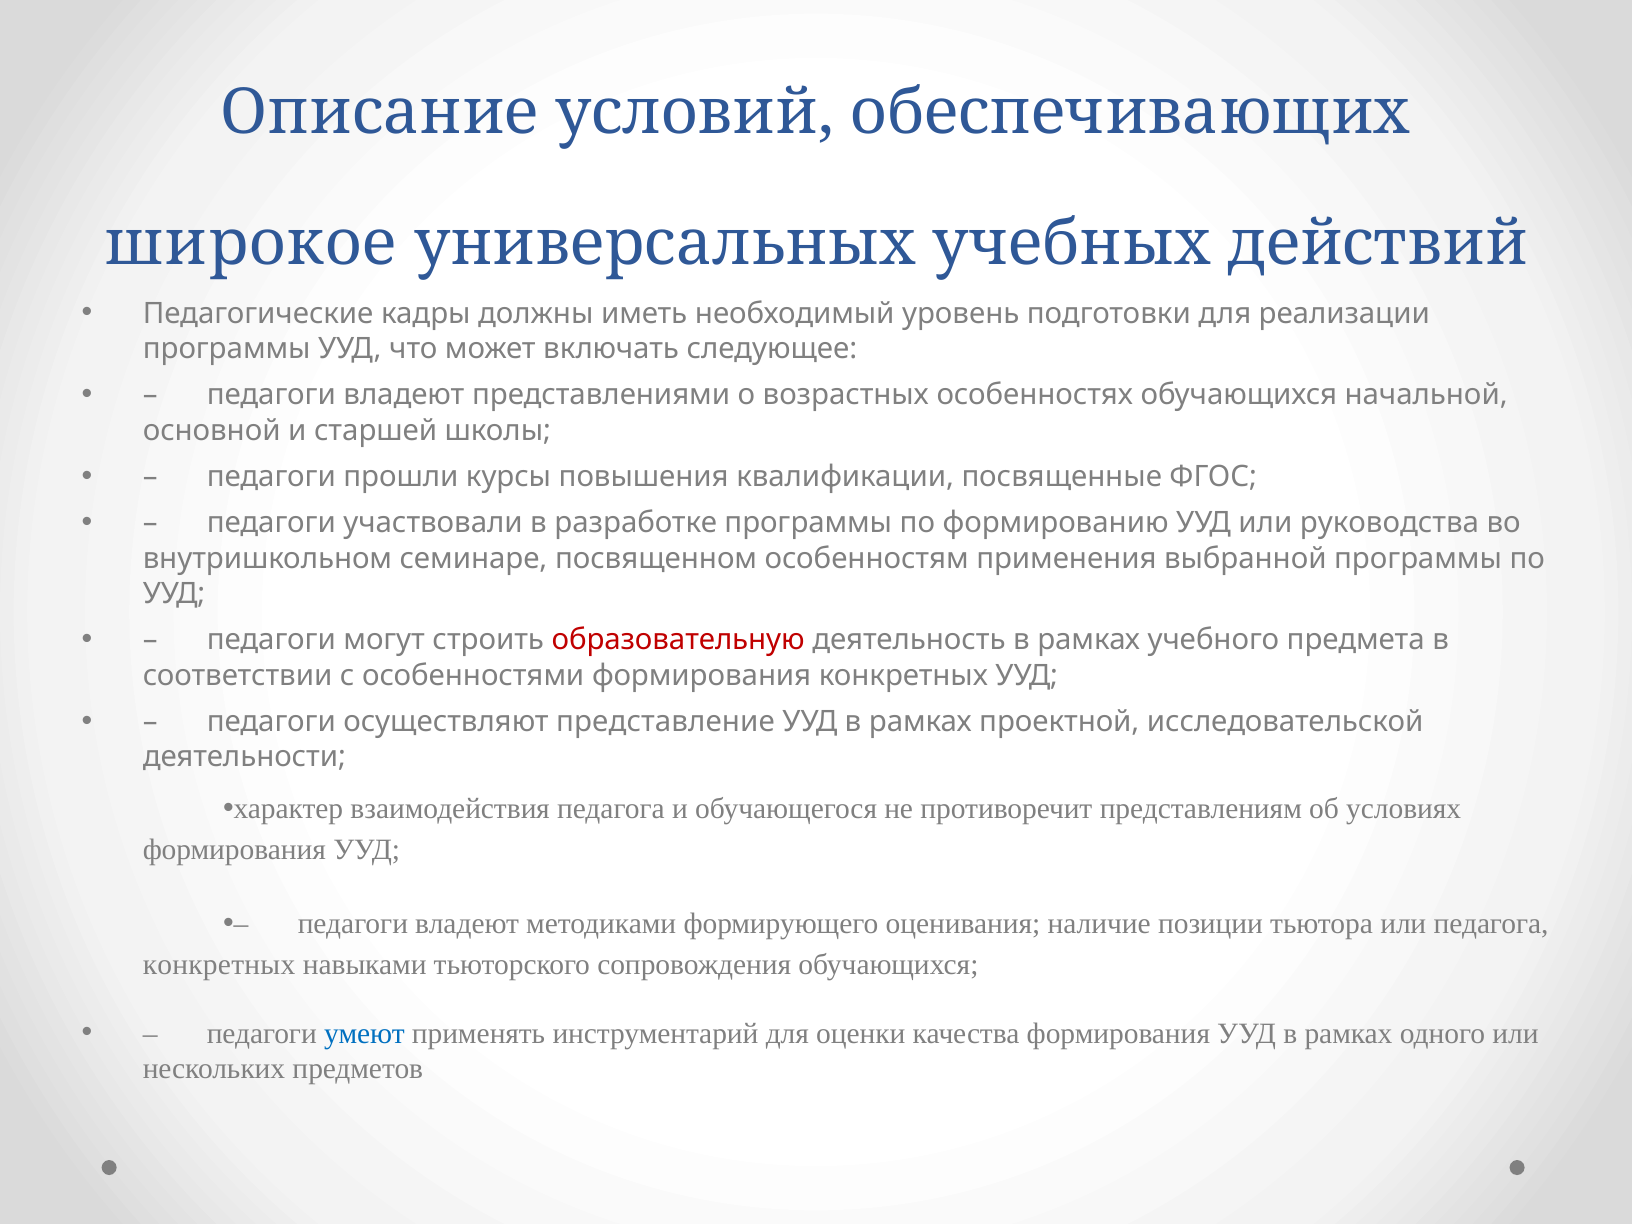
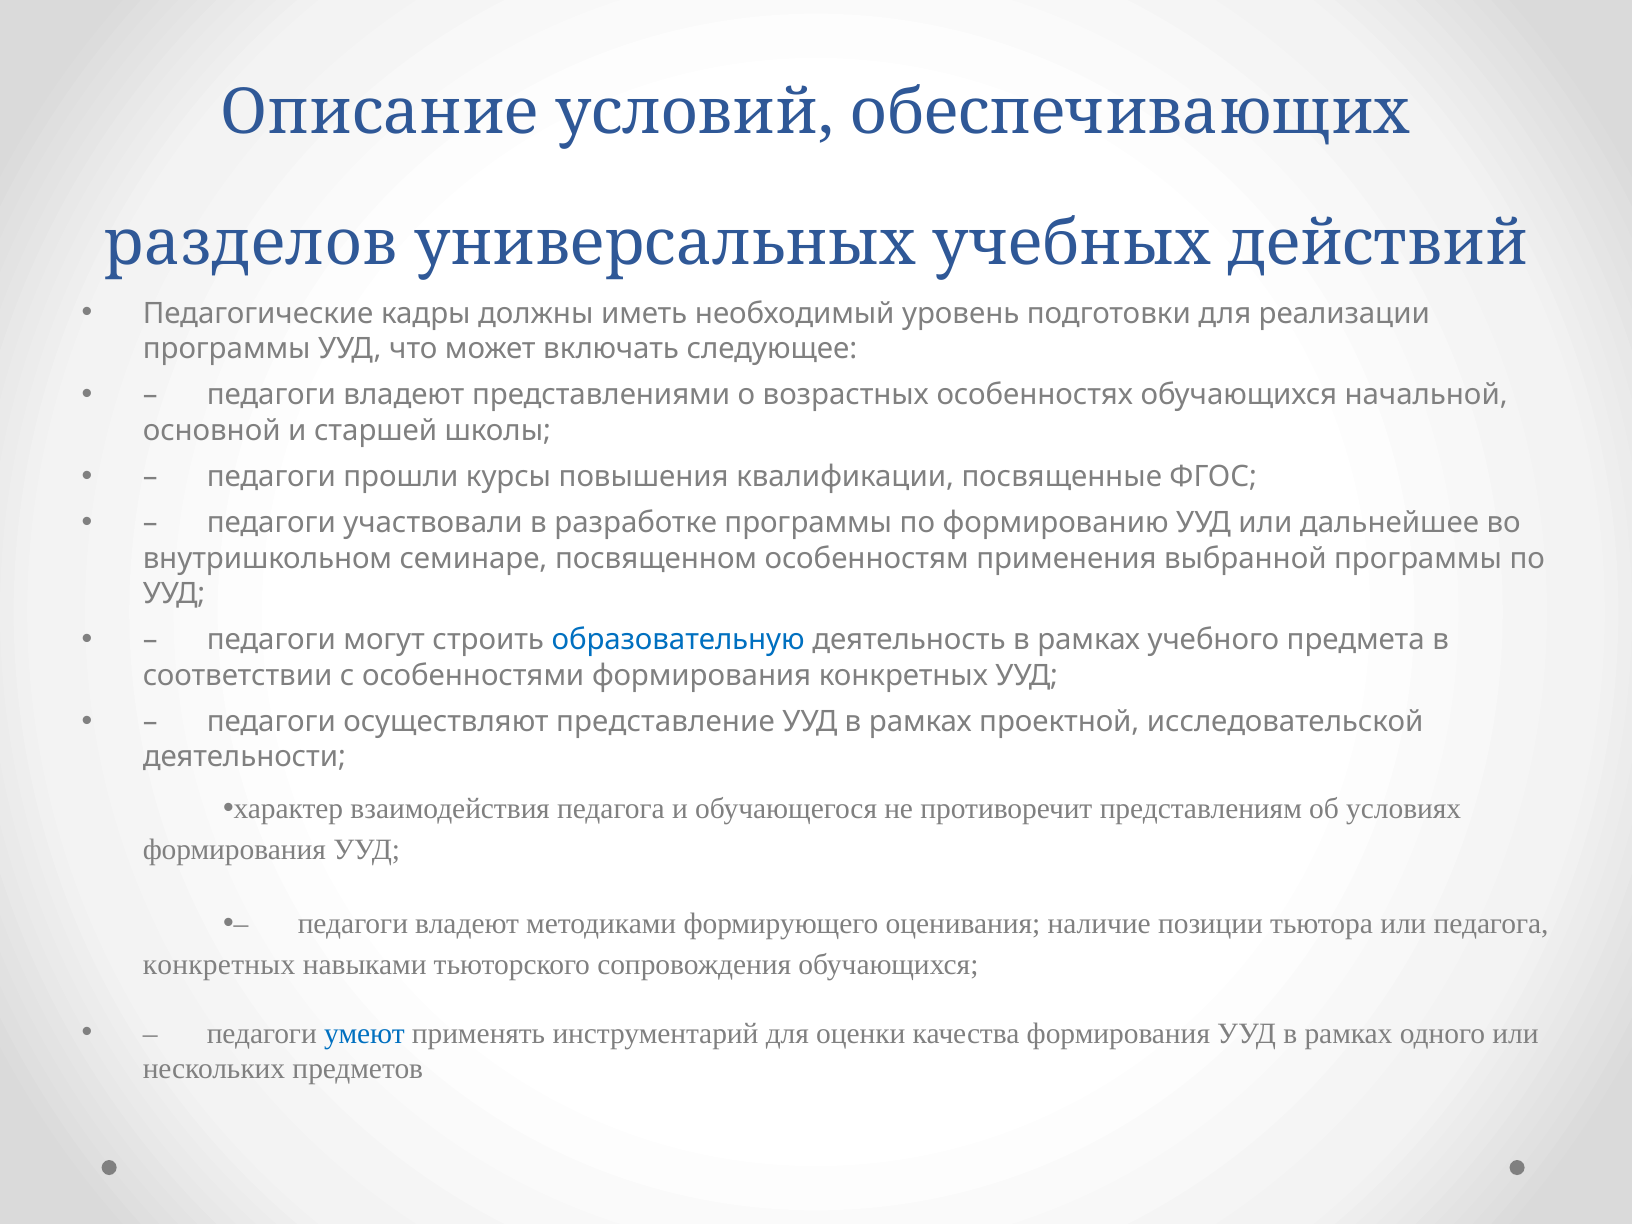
широкое: широкое -> разделов
руководства: руководства -> дальнейшее
образовательную colour: red -> blue
